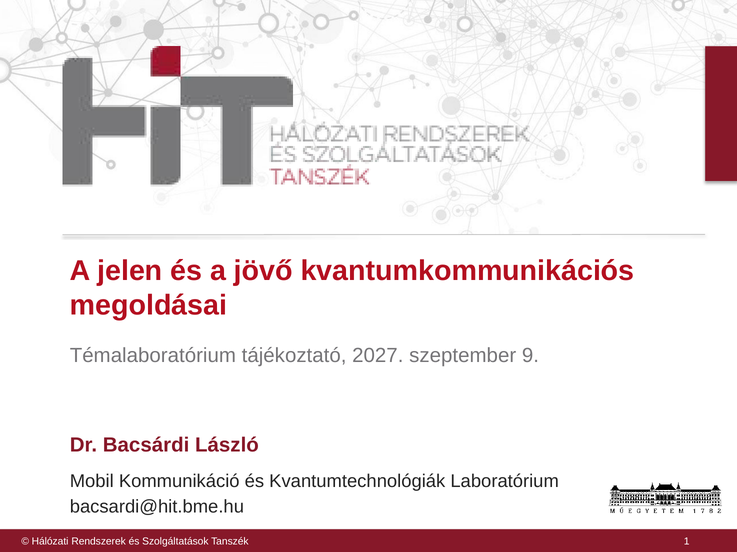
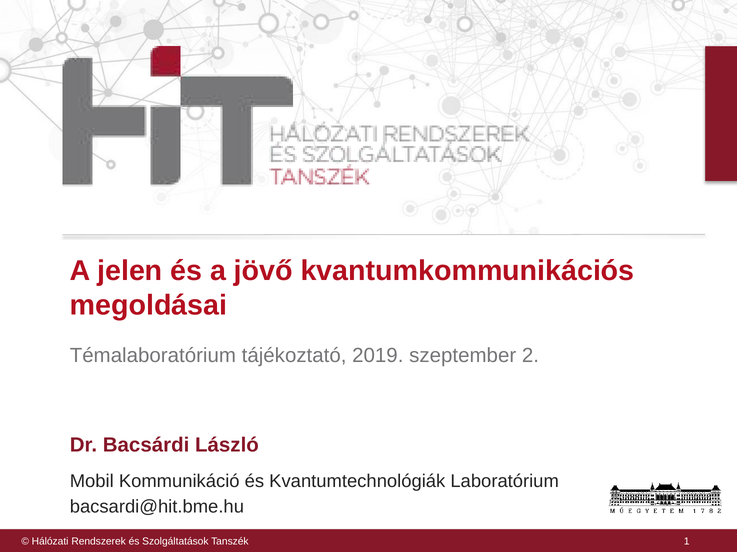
2027: 2027 -> 2019
9: 9 -> 2
